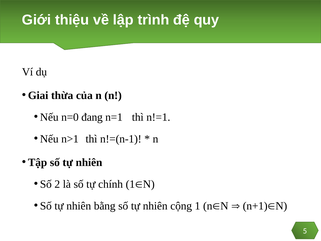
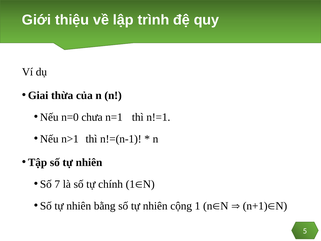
đang: đang -> chưa
2: 2 -> 7
